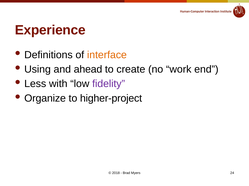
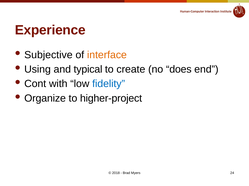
Definitions: Definitions -> Subjective
ahead: ahead -> typical
work: work -> does
Less: Less -> Cont
fidelity colour: purple -> blue
